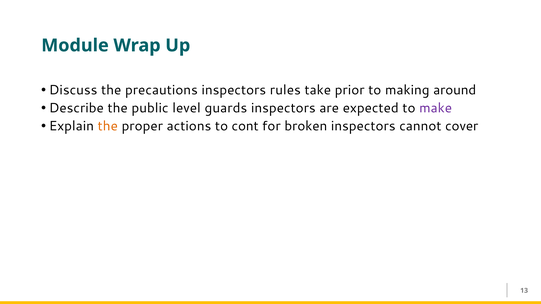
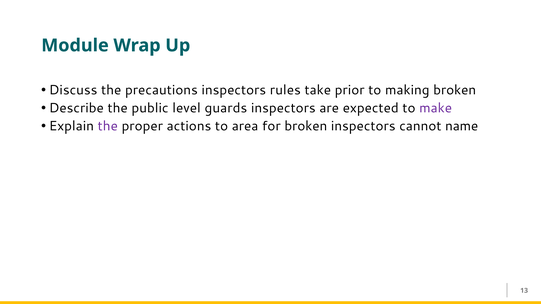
making around: around -> broken
the at (108, 126) colour: orange -> purple
cont: cont -> area
cover: cover -> name
